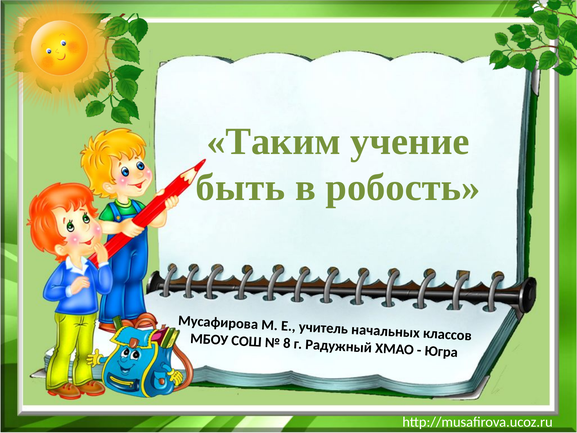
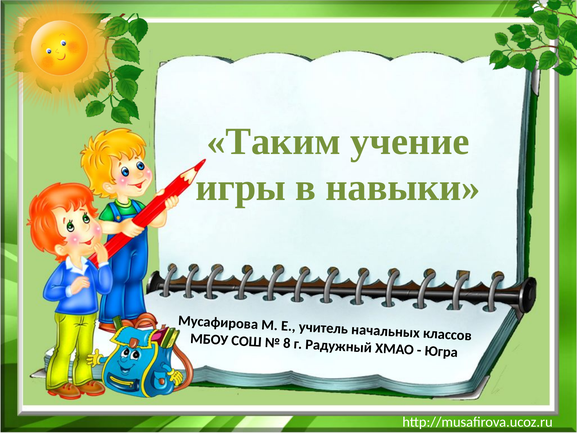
быть: быть -> игры
робость: робость -> навыки
